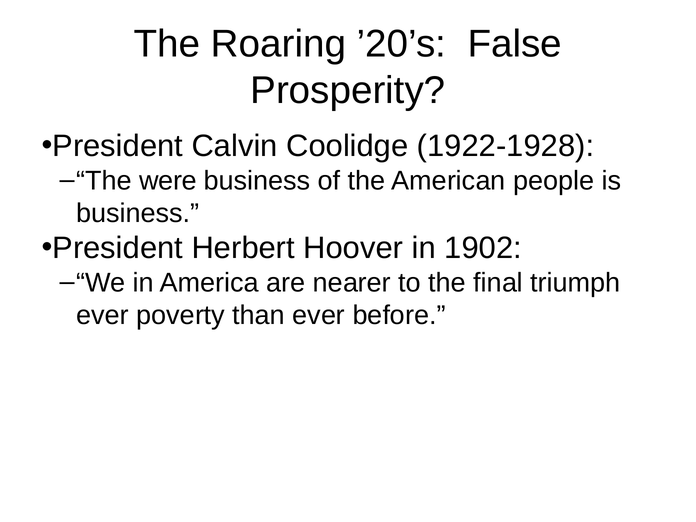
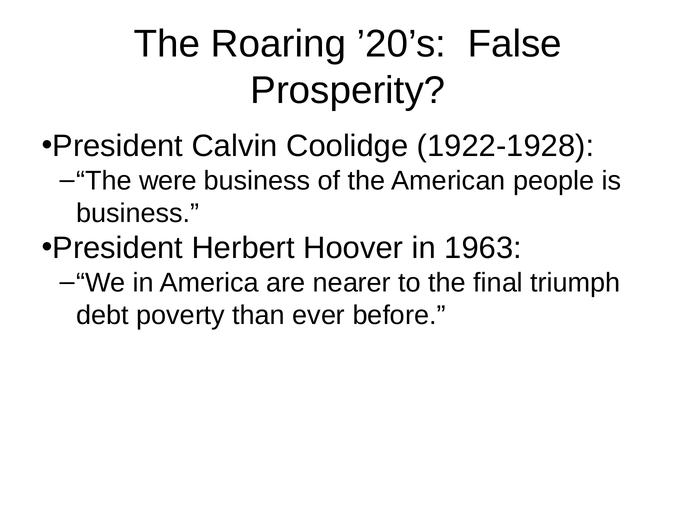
1902: 1902 -> 1963
ever at (103, 315): ever -> debt
